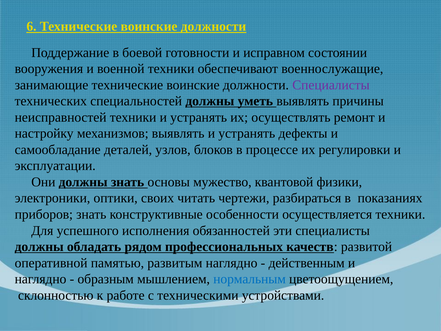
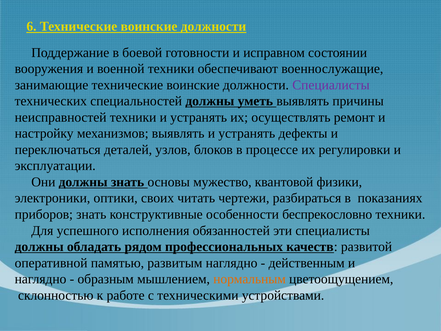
самообладание: самообладание -> переключаться
осуществляется: осуществляется -> беспрекословно
нормальным colour: blue -> orange
